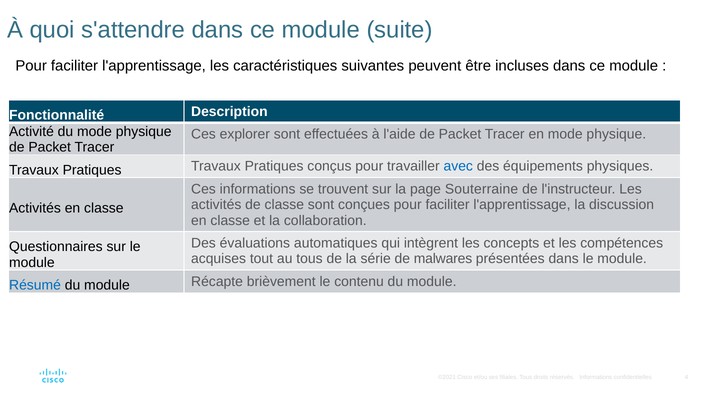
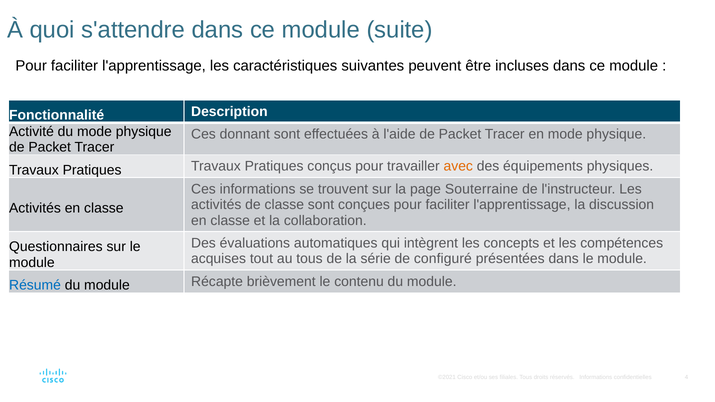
explorer: explorer -> donnant
avec colour: blue -> orange
malwares: malwares -> configuré
